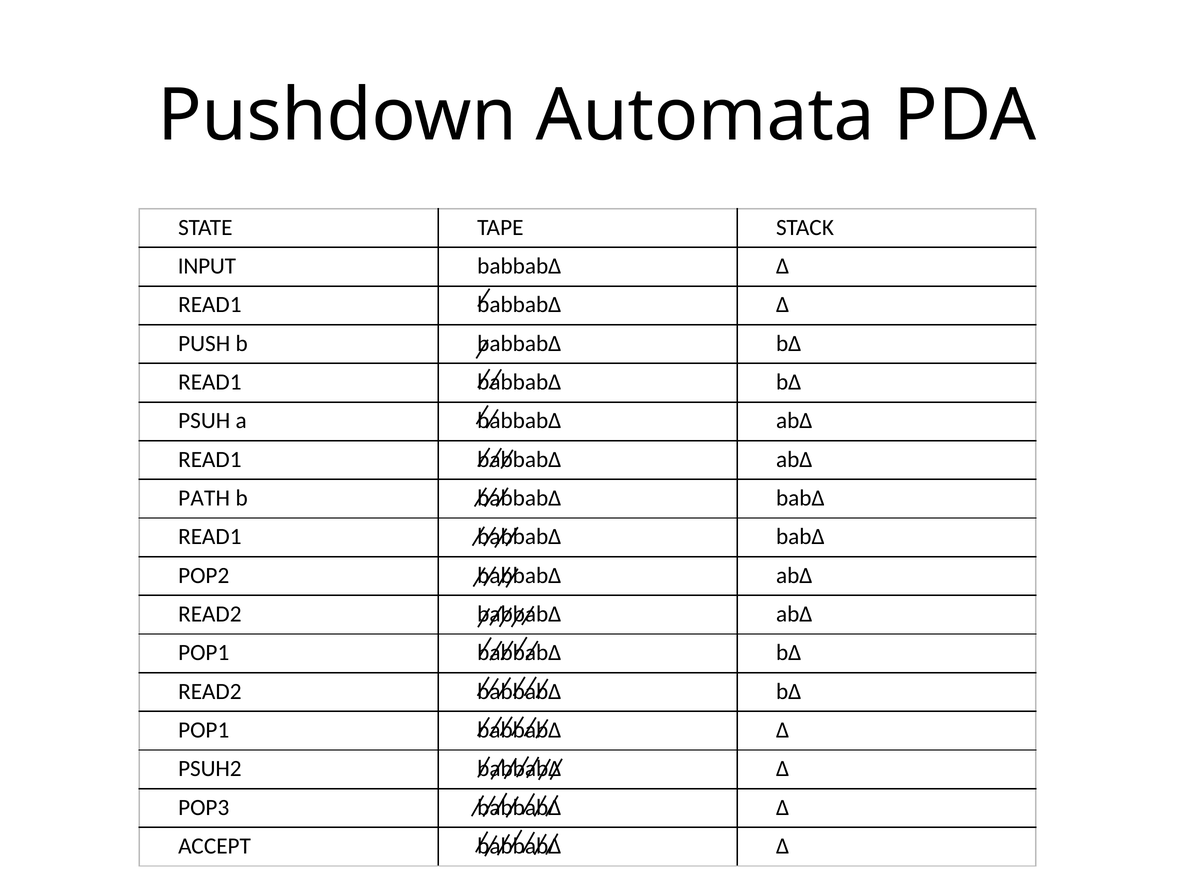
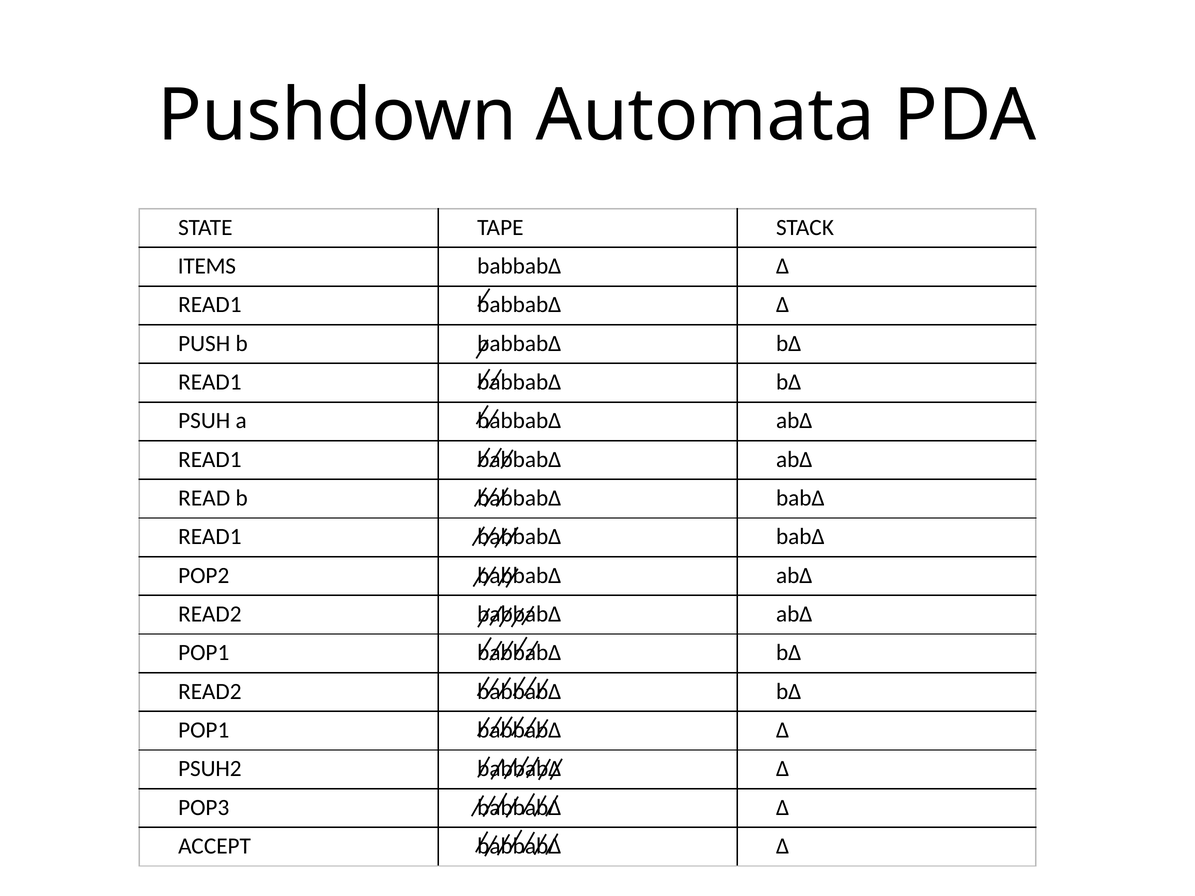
INPUT: INPUT -> ITEMS
PATH: PATH -> READ
